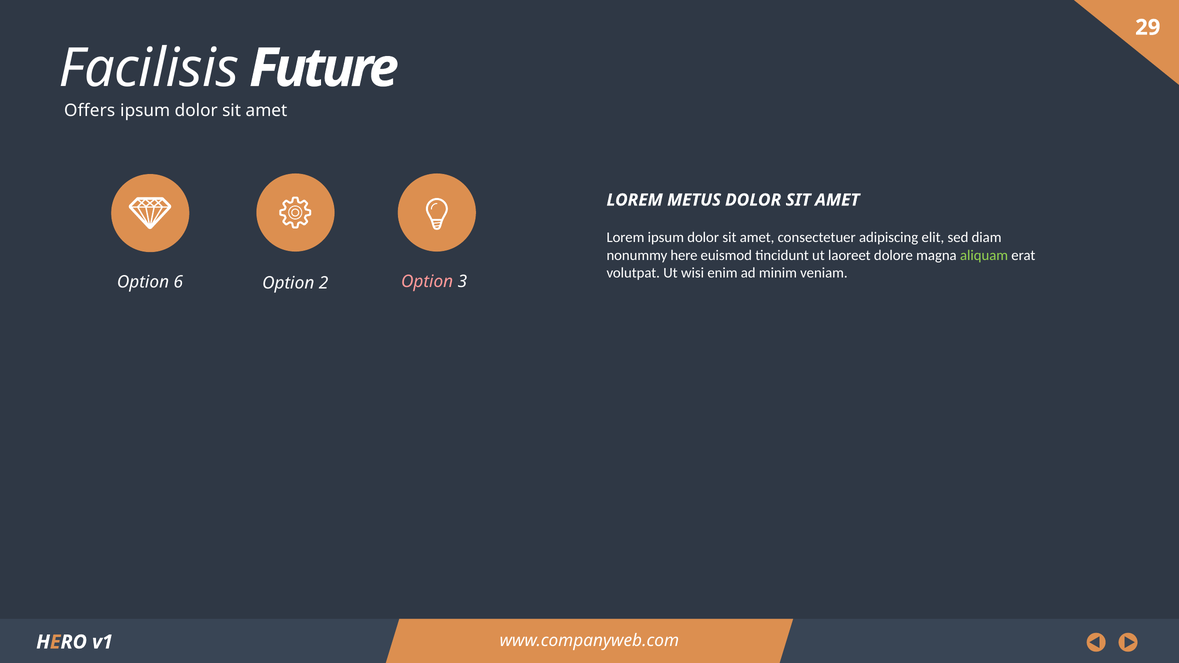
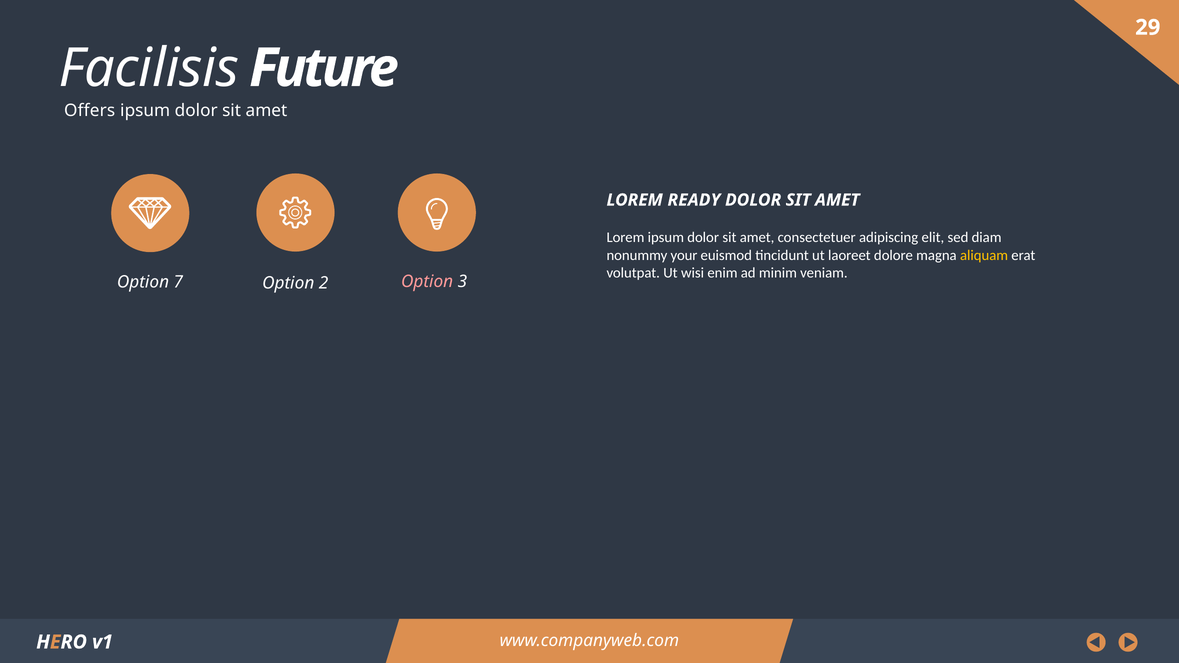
METUS: METUS -> READY
here: here -> your
aliquam colour: light green -> yellow
6: 6 -> 7
